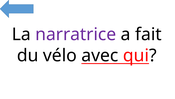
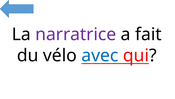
avec colour: black -> blue
